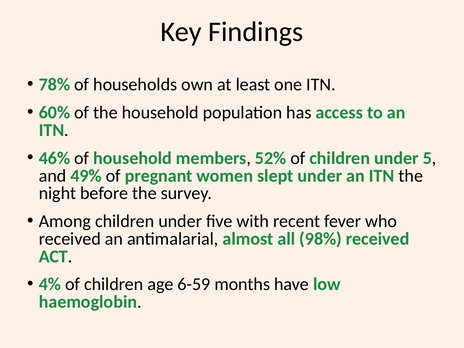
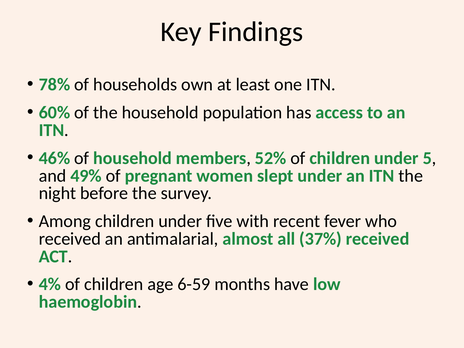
98%: 98% -> 37%
